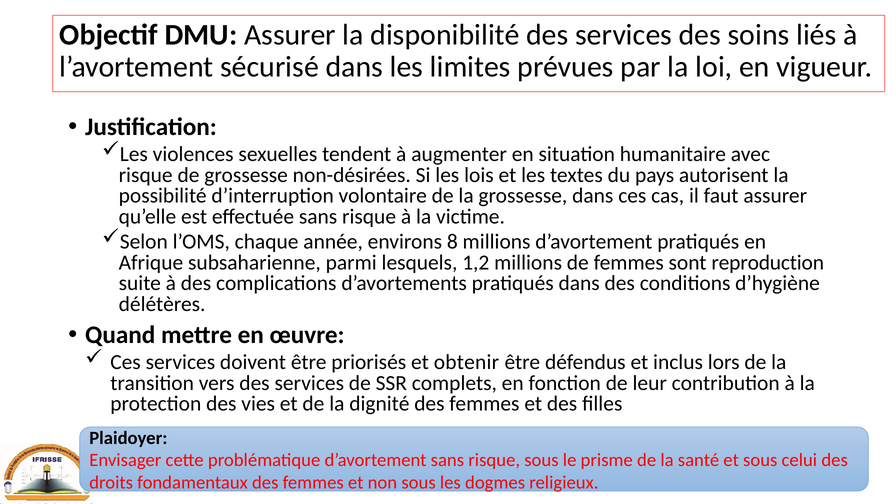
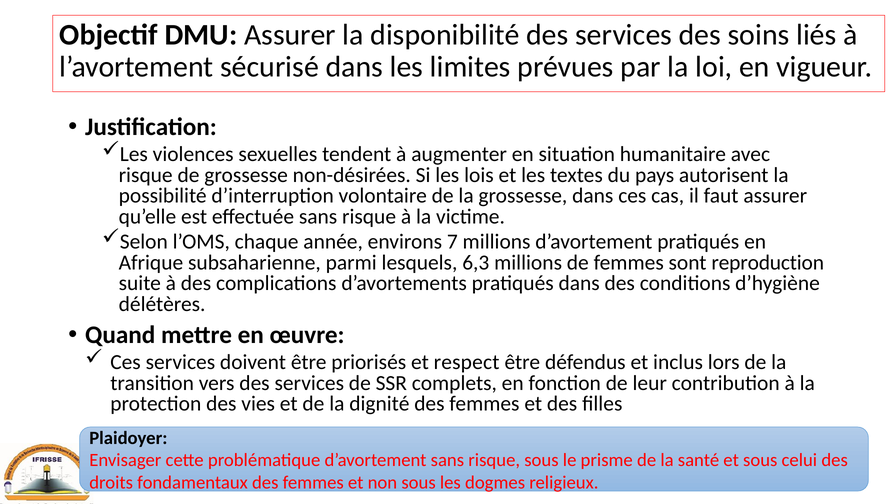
8: 8 -> 7
1,2: 1,2 -> 6,3
obtenir: obtenir -> respect
